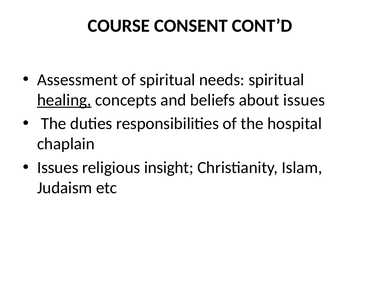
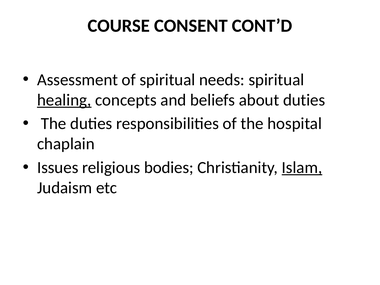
about issues: issues -> duties
insight: insight -> bodies
Islam underline: none -> present
